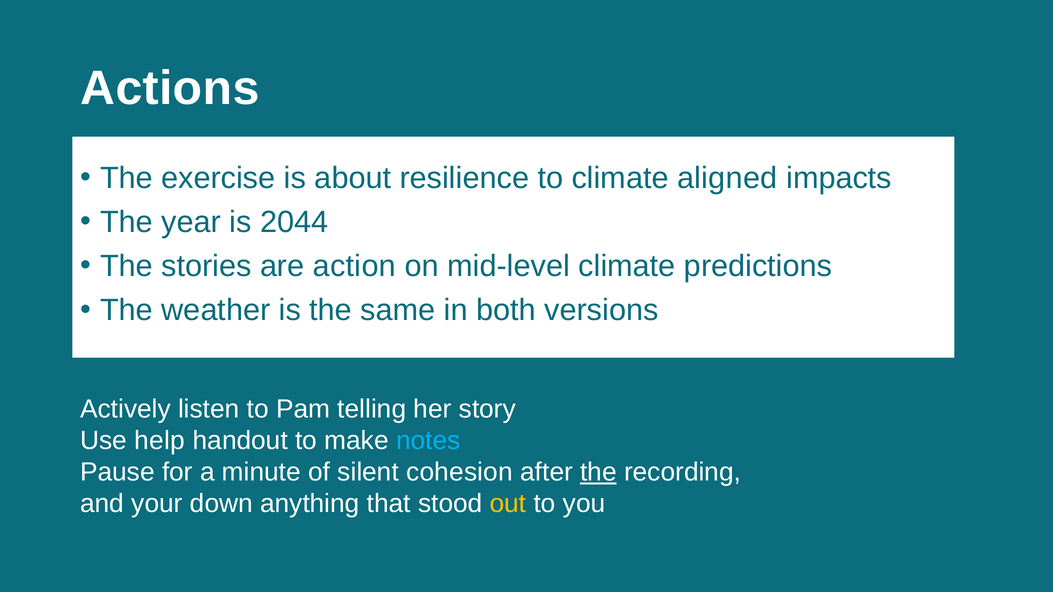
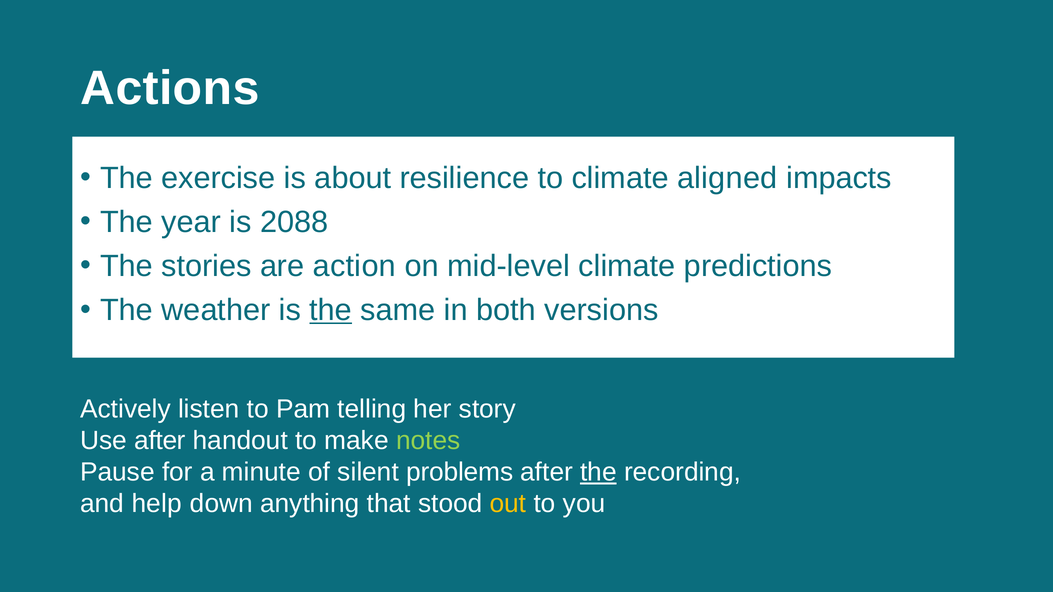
2044: 2044 -> 2088
the at (331, 310) underline: none -> present
Use help: help -> after
notes colour: light blue -> light green
cohesion: cohesion -> problems
your: your -> help
